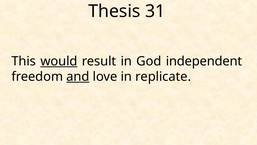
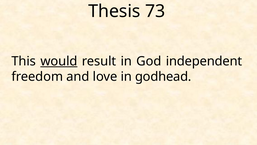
31: 31 -> 73
and underline: present -> none
replicate: replicate -> godhead
